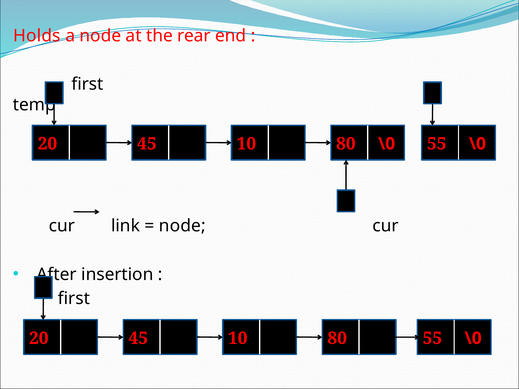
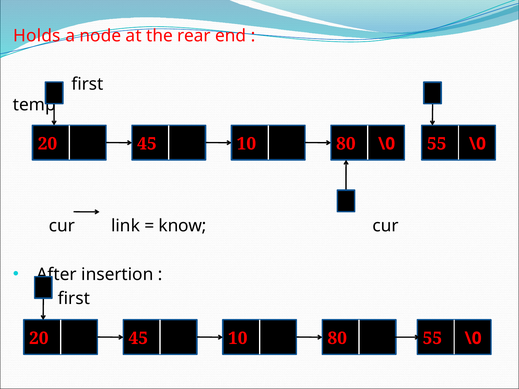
node at (182, 226): node -> know
